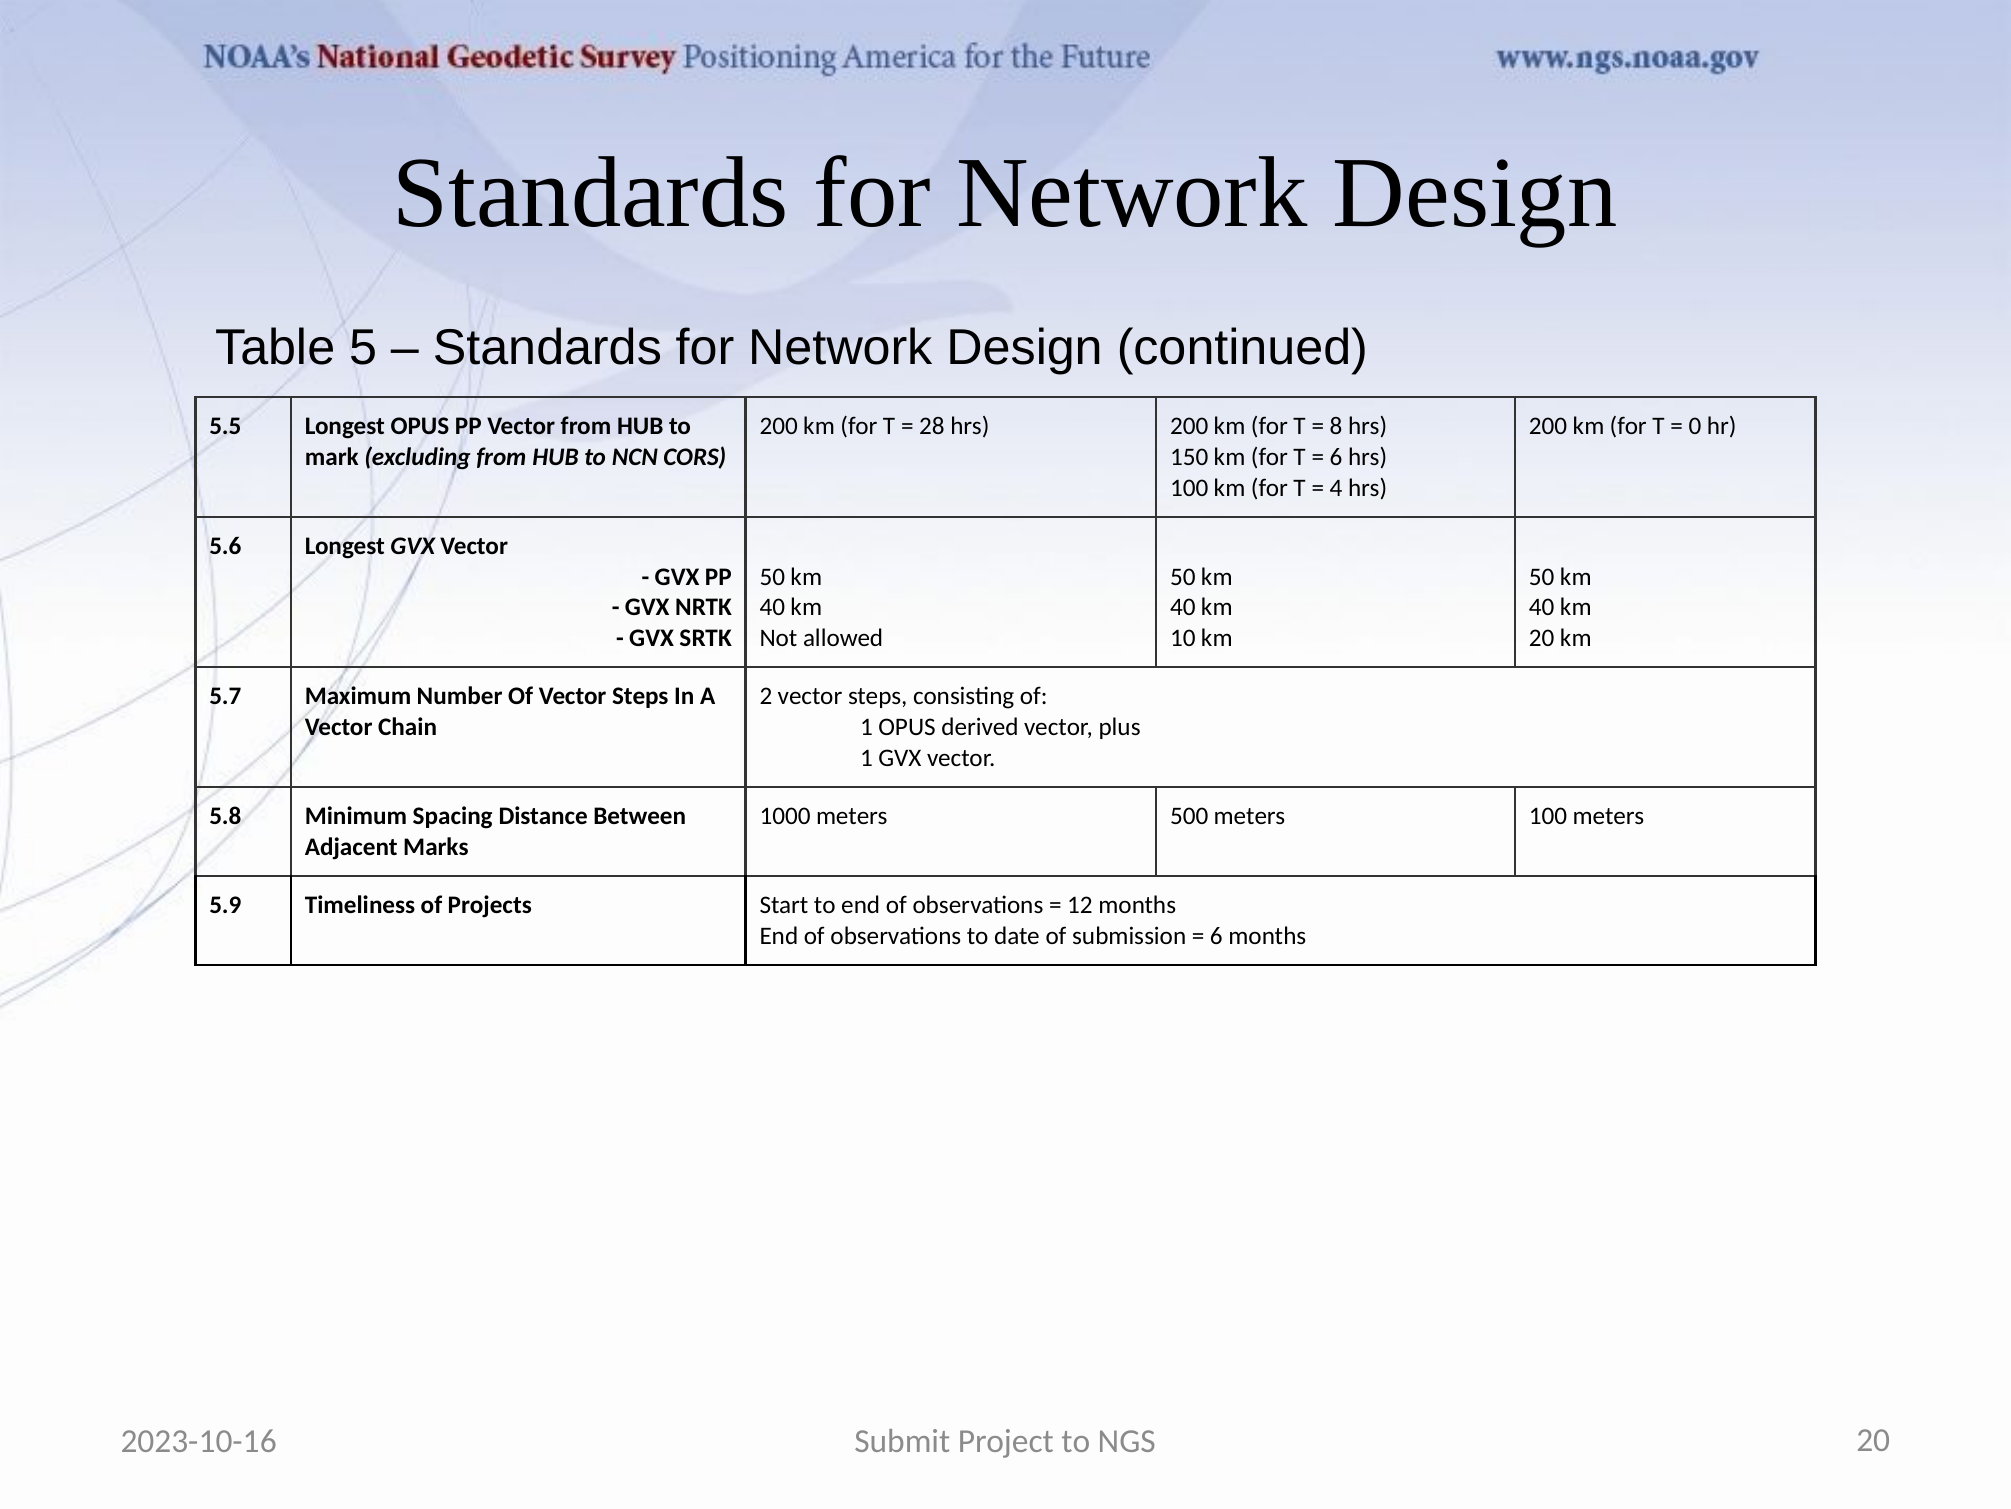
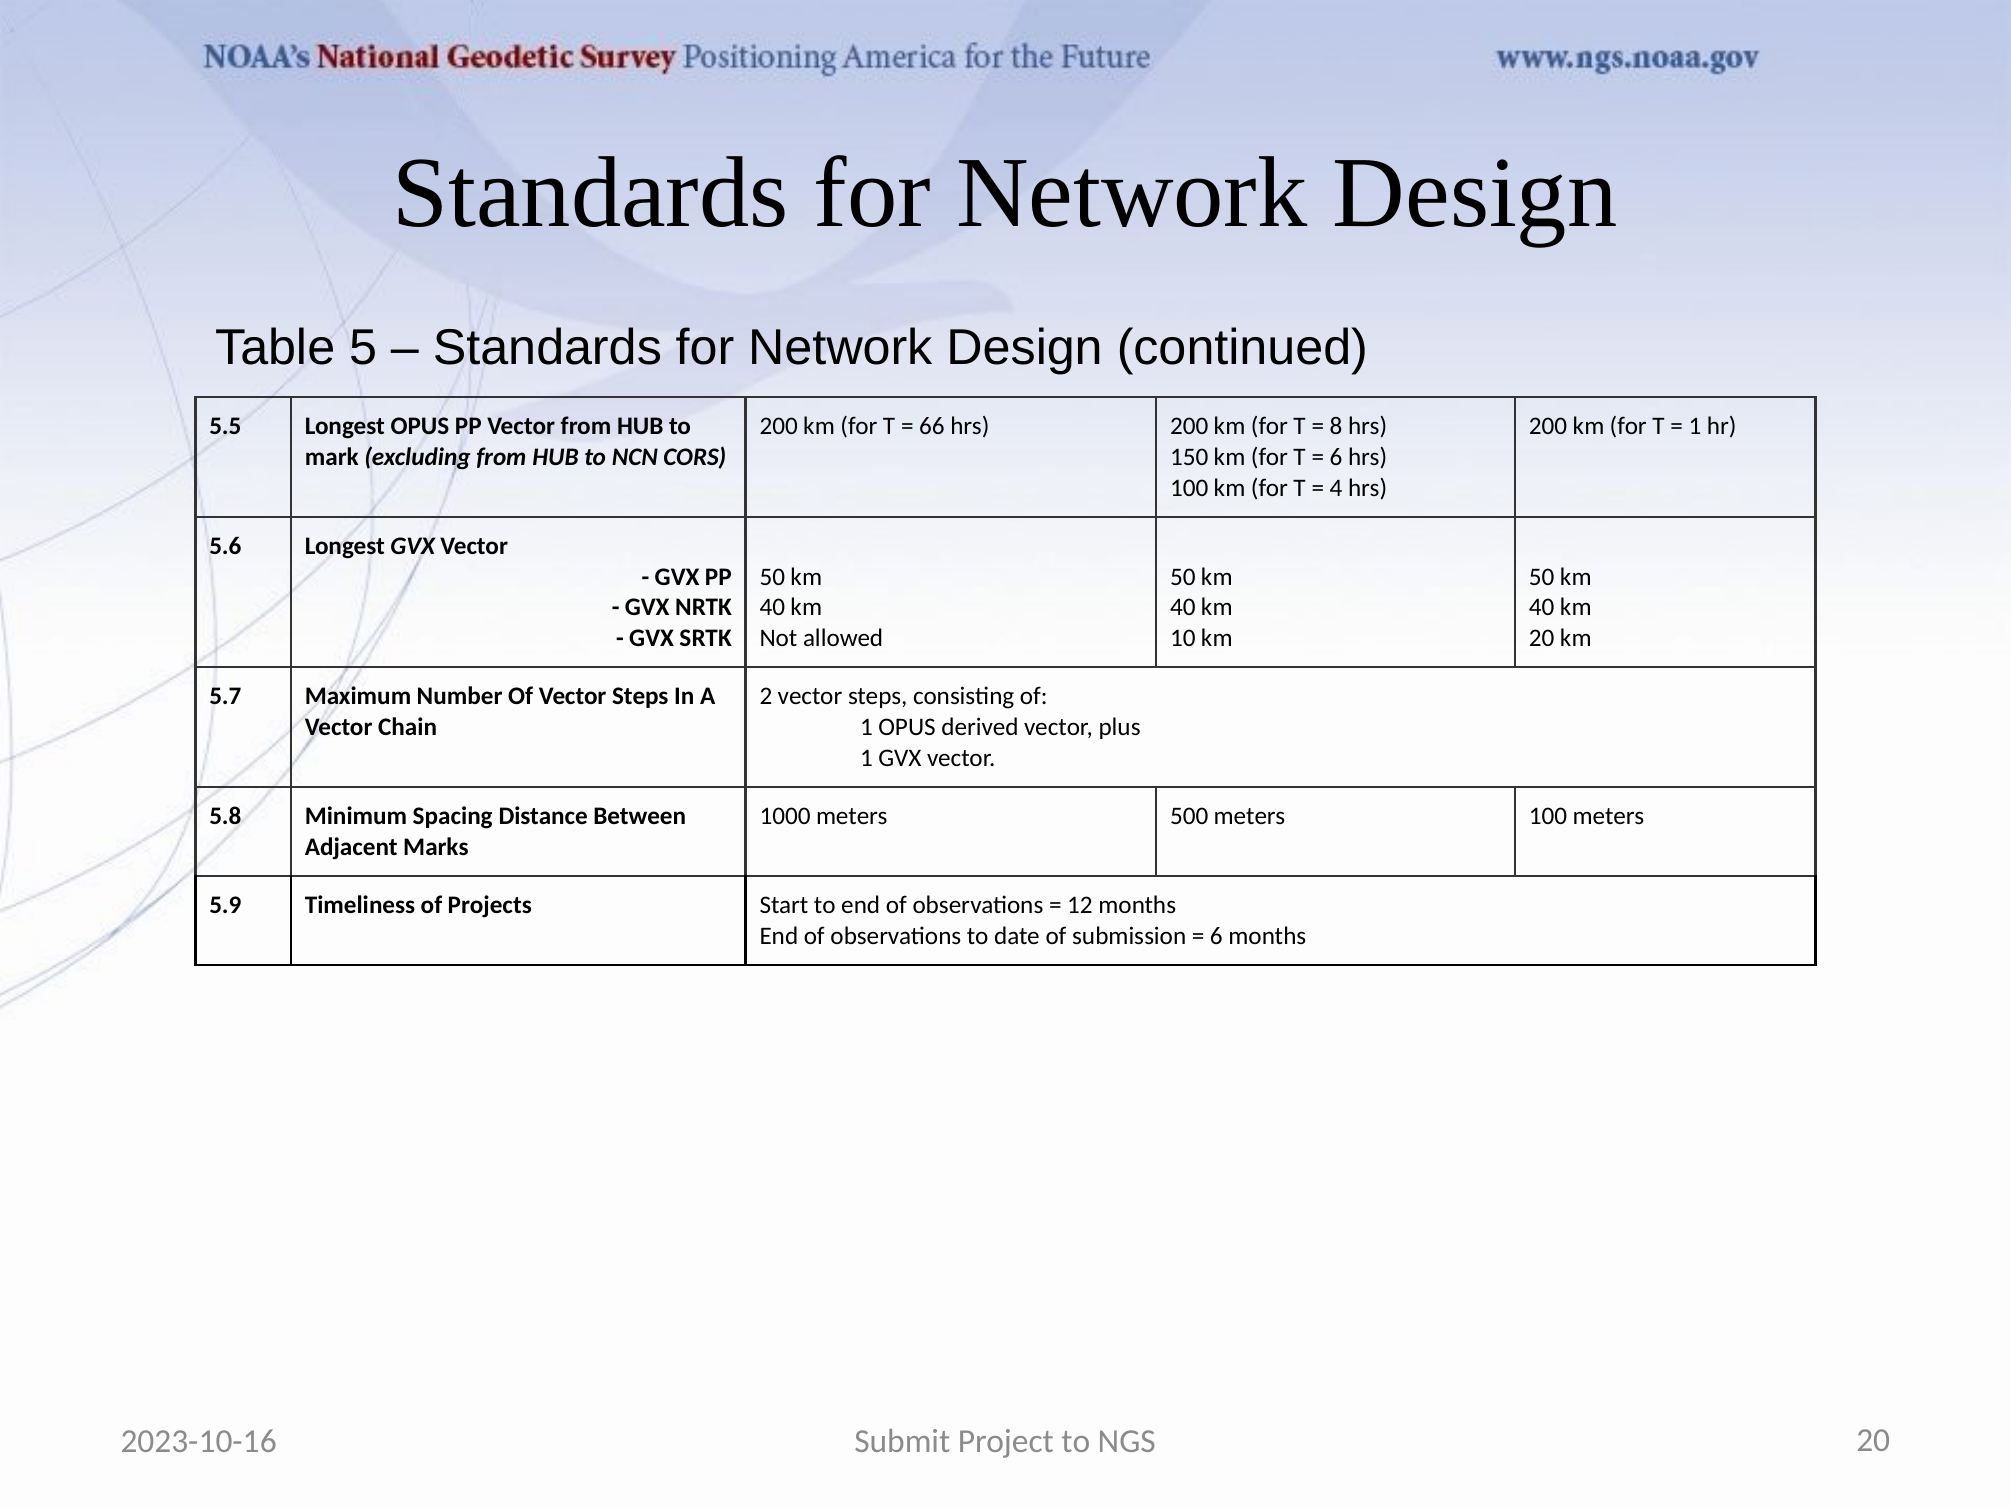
28: 28 -> 66
0 at (1695, 426): 0 -> 1
